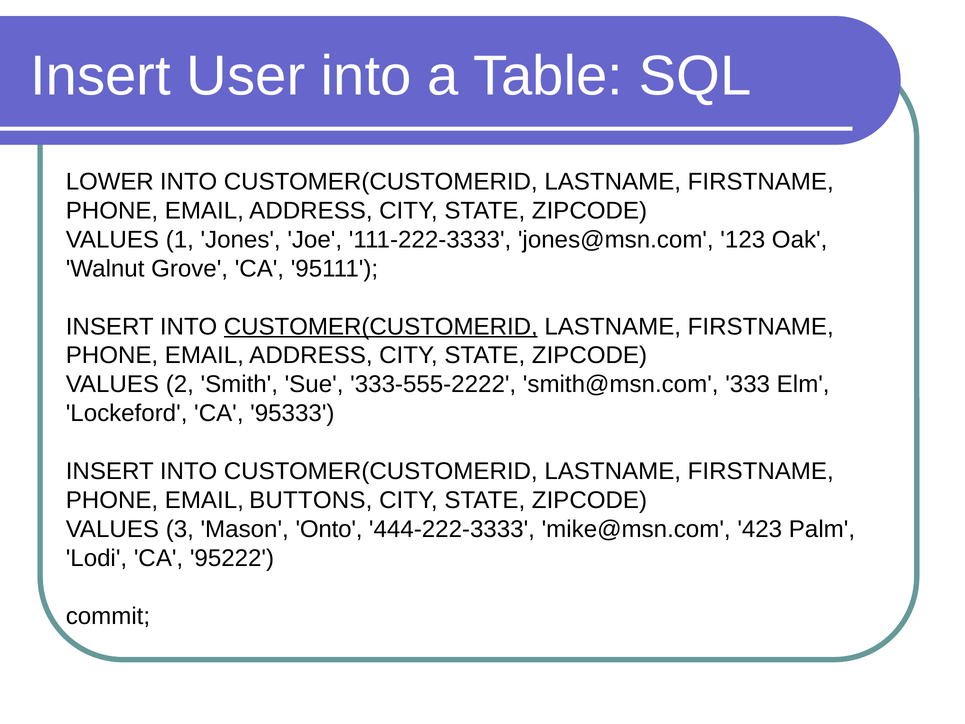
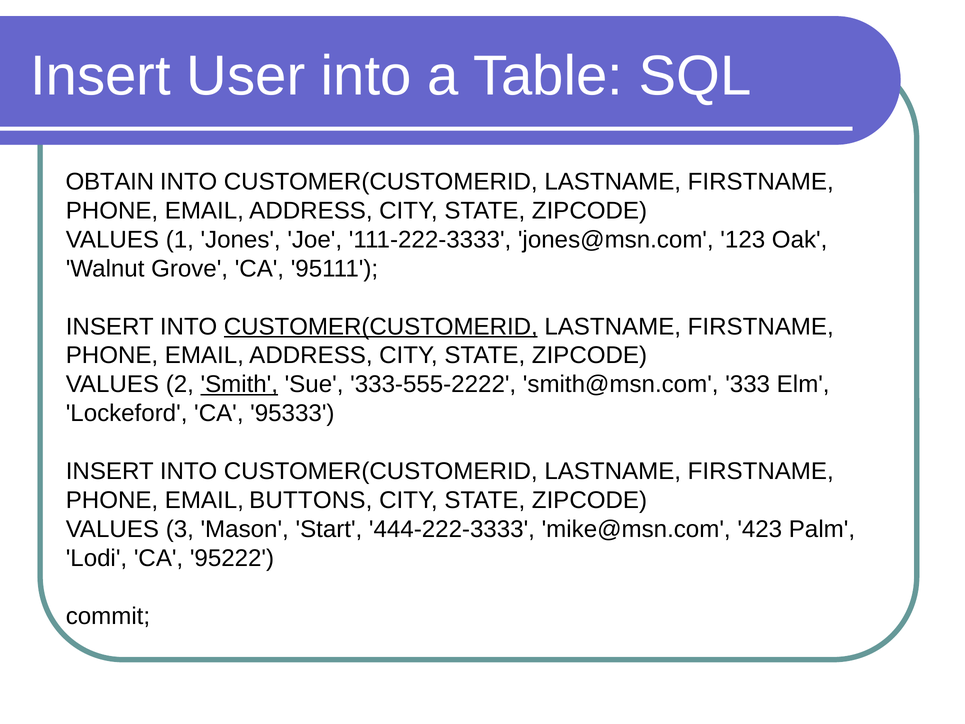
LOWER: LOWER -> OBTAIN
Smith underline: none -> present
Onto: Onto -> Start
